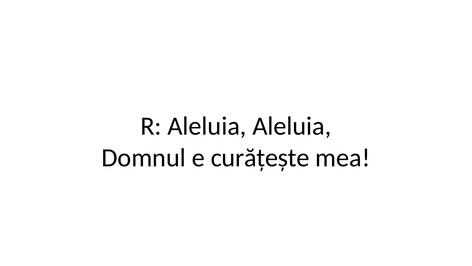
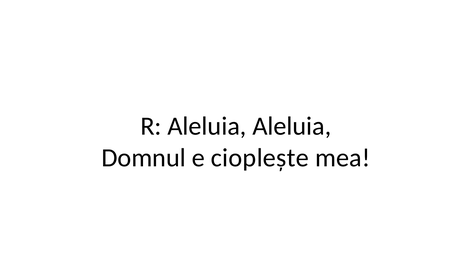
curățește: curățește -> cioplește
